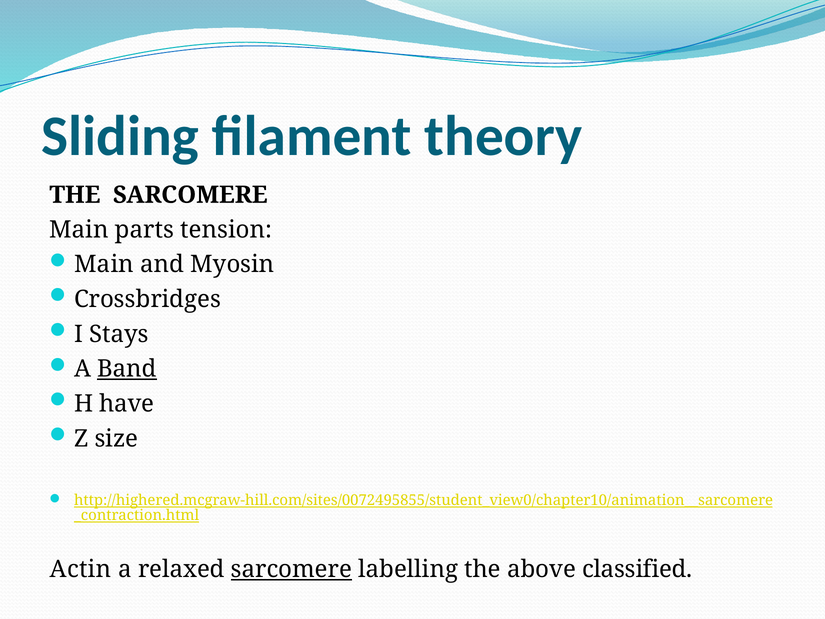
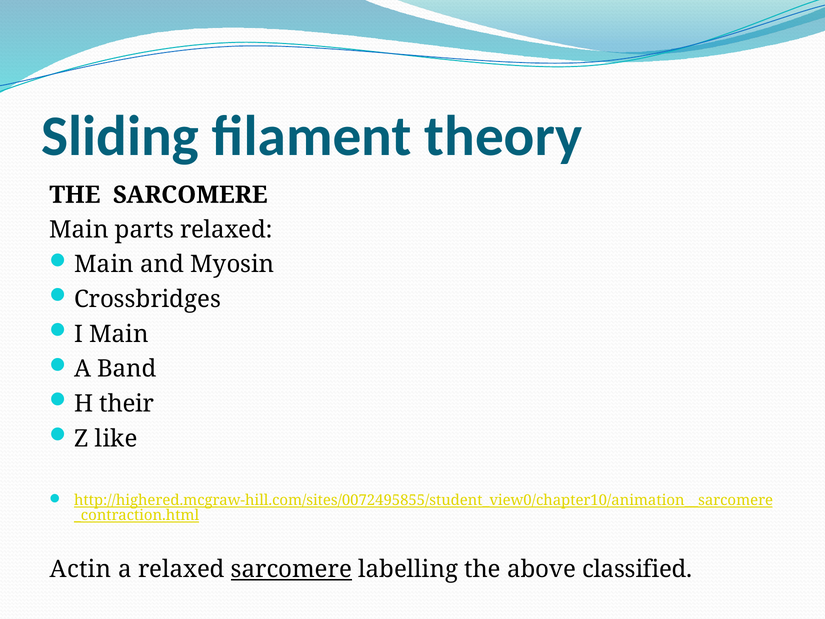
parts tension: tension -> relaxed
I Stays: Stays -> Main
Band underline: present -> none
have: have -> their
size: size -> like
